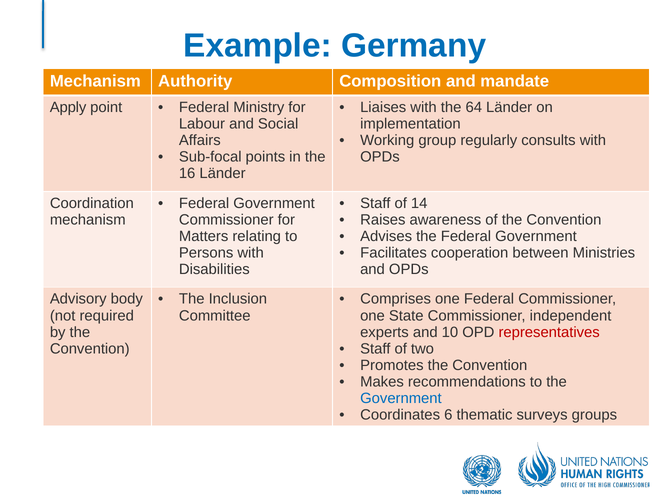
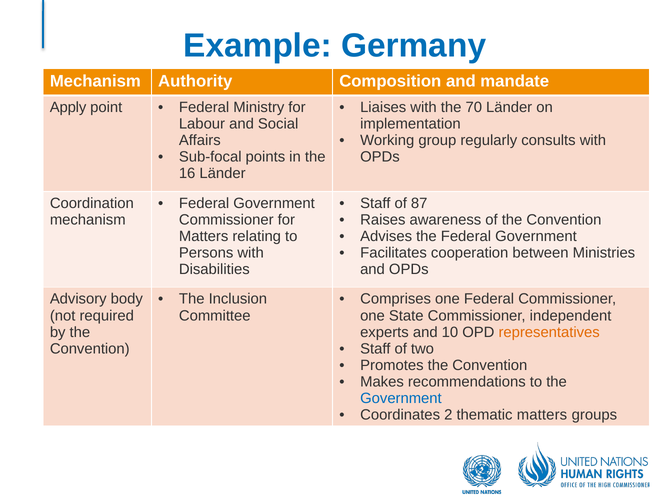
64: 64 -> 70
14: 14 -> 87
representatives colour: red -> orange
6: 6 -> 2
thematic surveys: surveys -> matters
